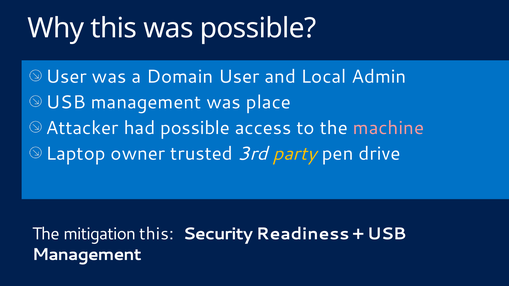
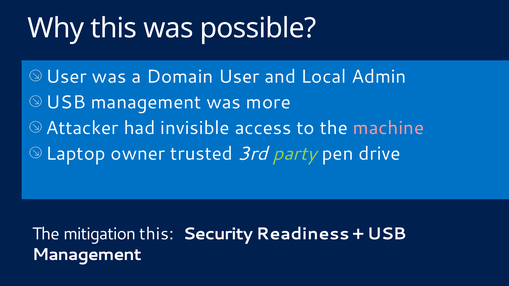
place: place -> more
had possible: possible -> invisible
party colour: yellow -> light green
